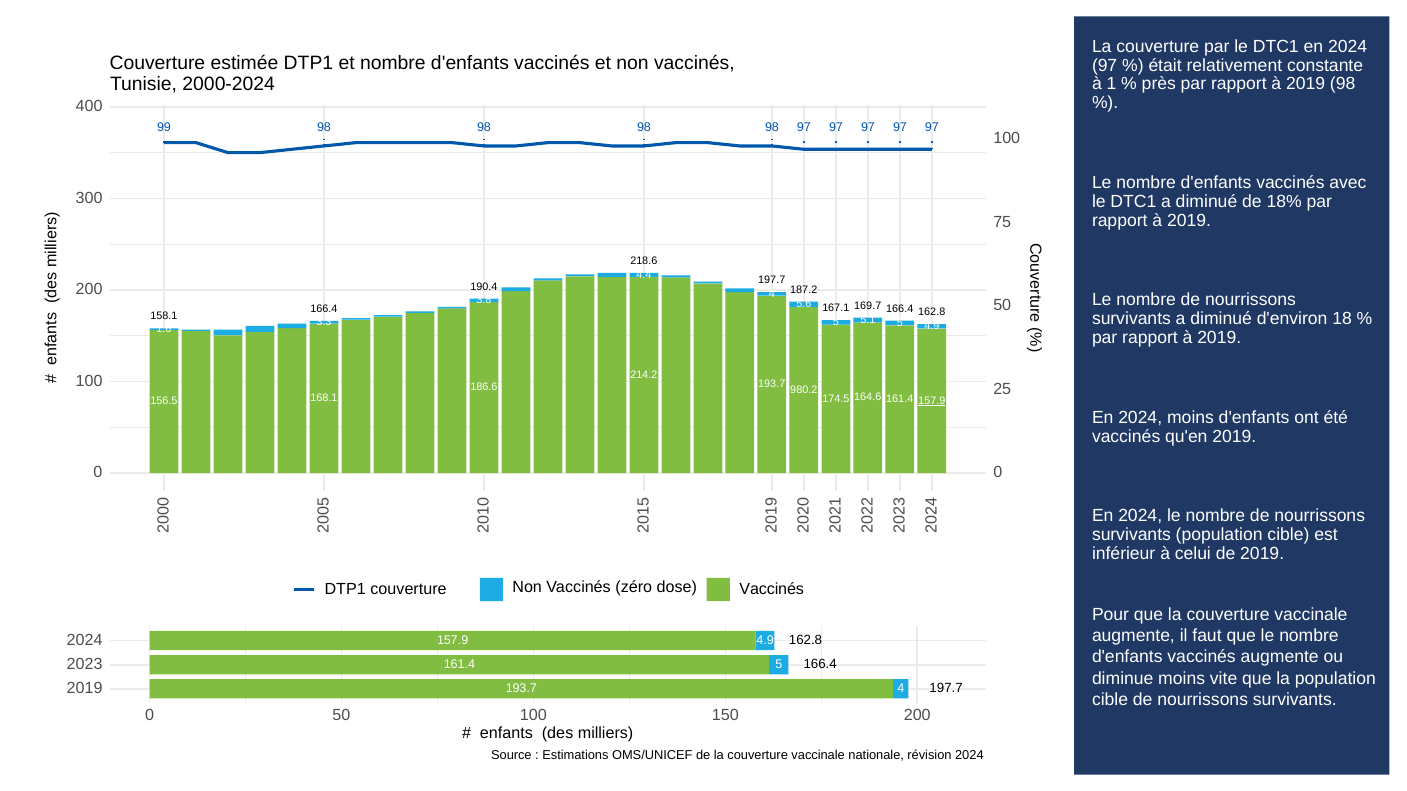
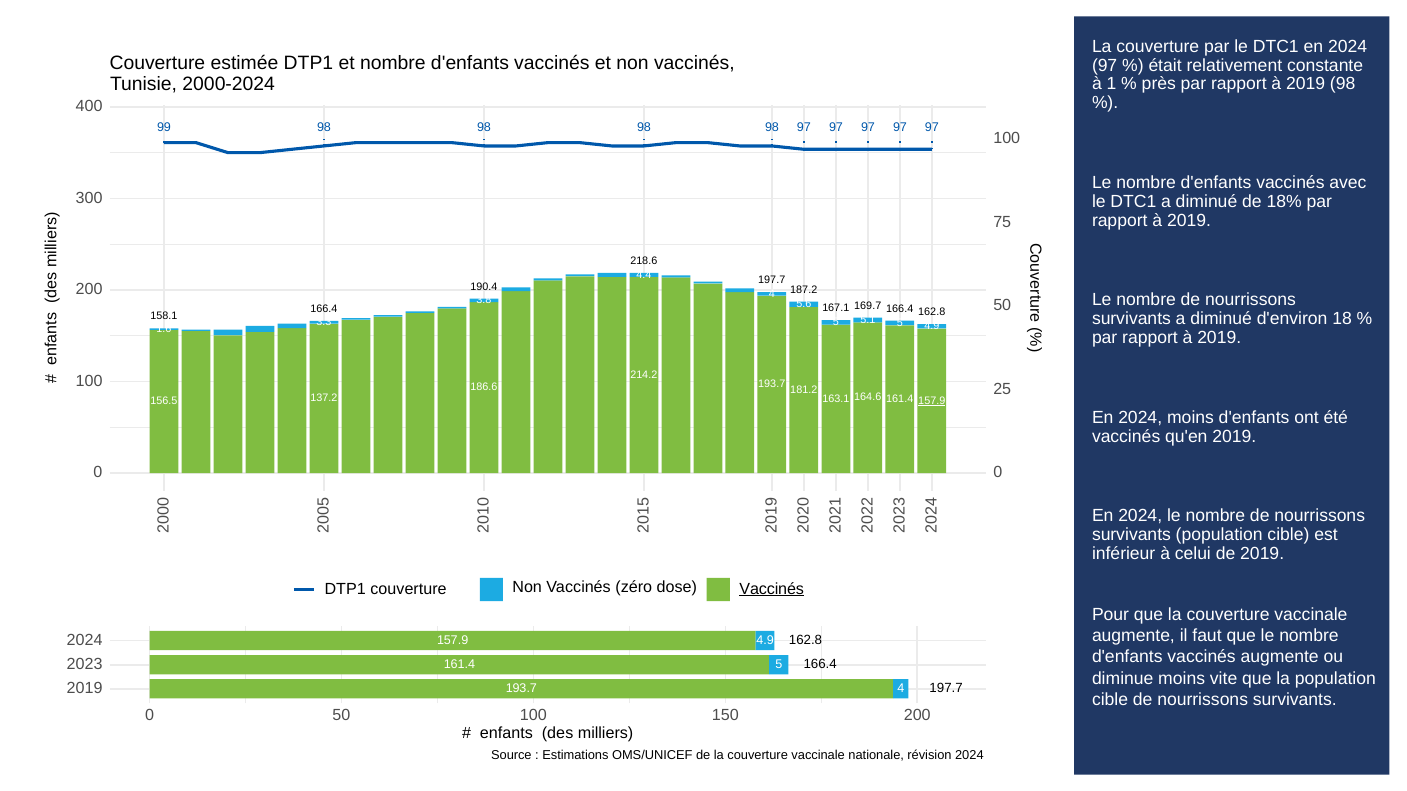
980.2: 980.2 -> 181.2
168.1: 168.1 -> 137.2
174.5: 174.5 -> 163.1
Vaccinés at (772, 589) underline: none -> present
